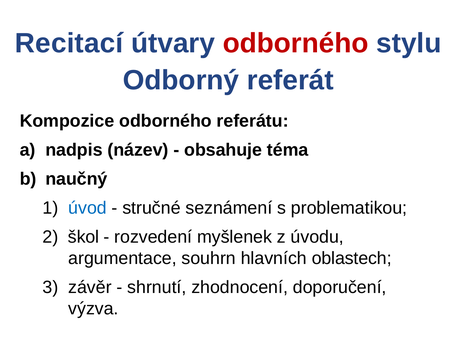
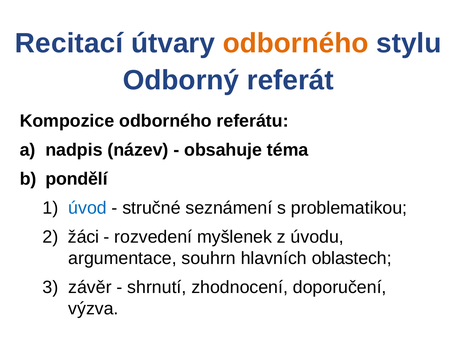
odborného at (296, 43) colour: red -> orange
naučný: naučný -> pondělí
škol: škol -> žáci
